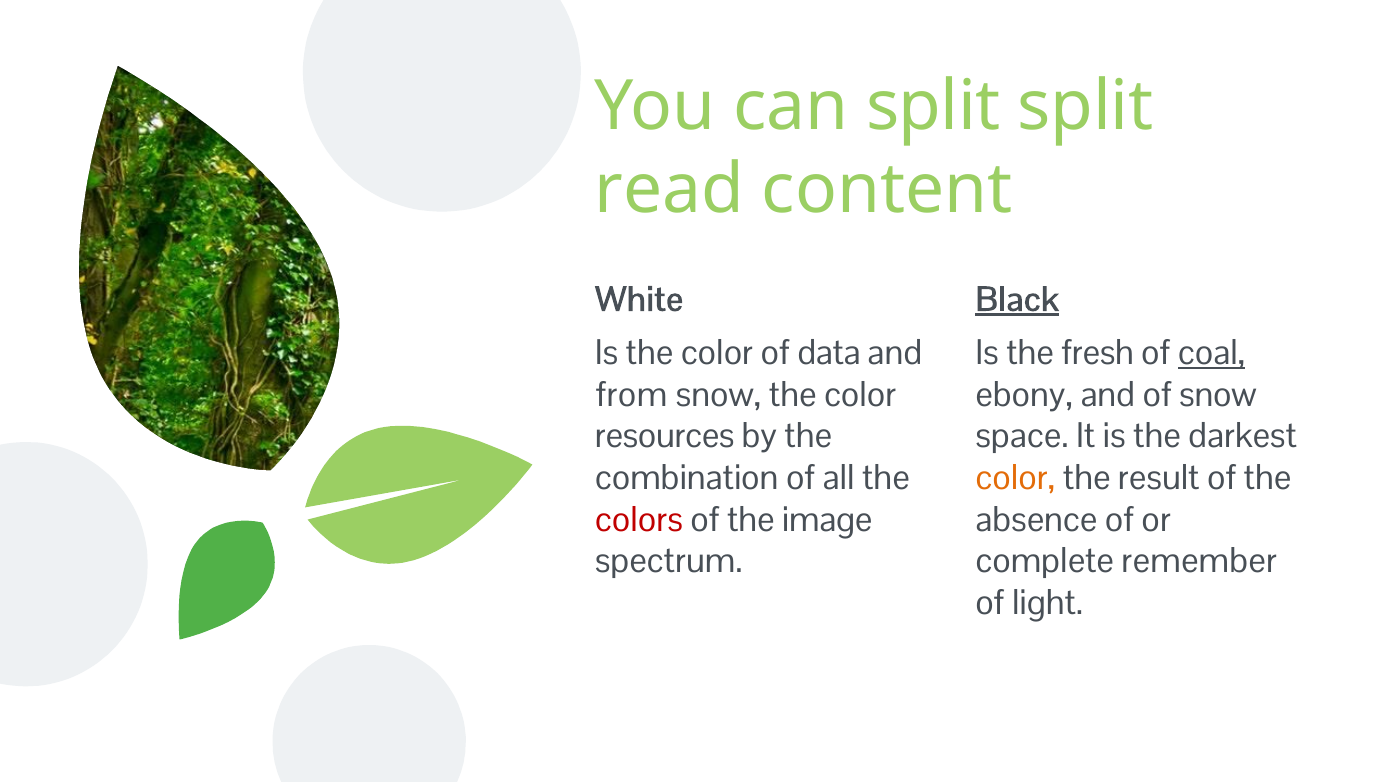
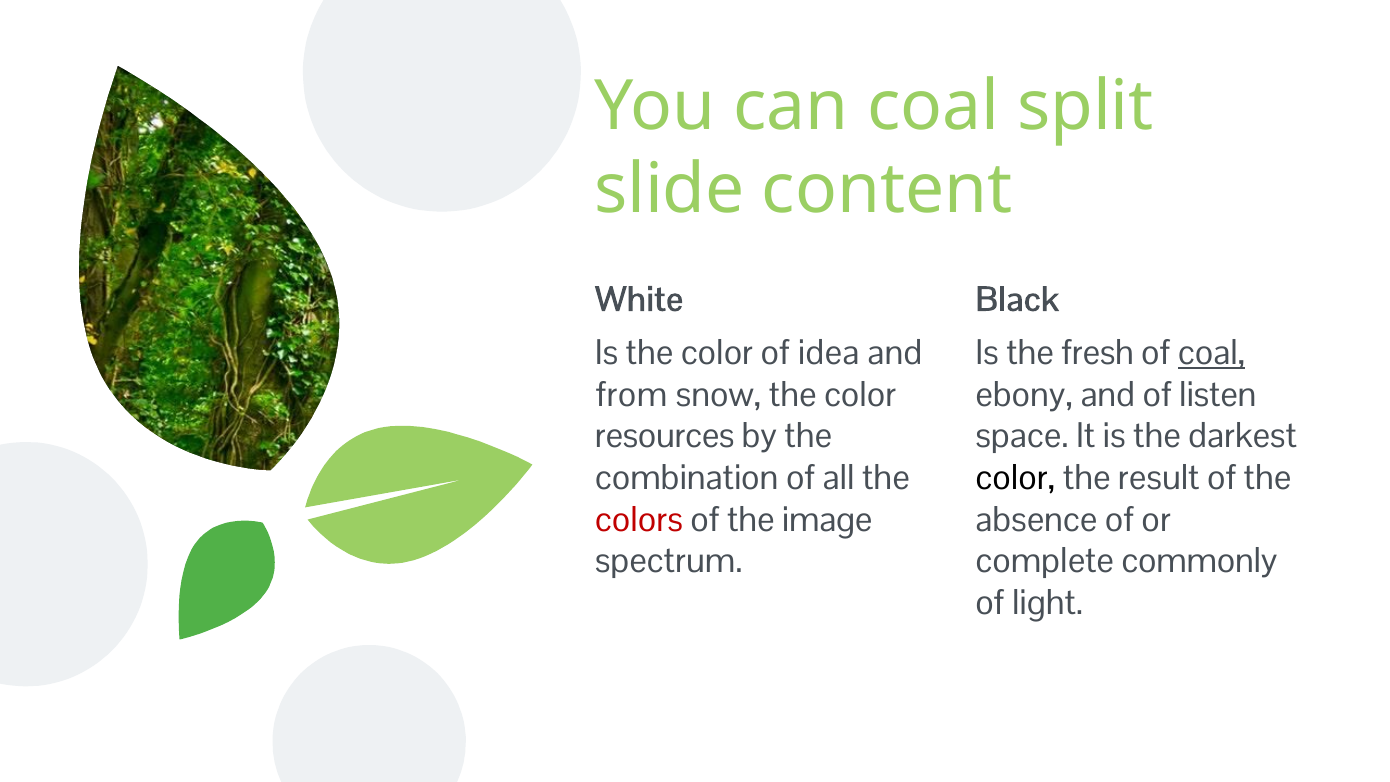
can split: split -> coal
read: read -> slide
Black underline: present -> none
data: data -> idea
of snow: snow -> listen
color at (1015, 478) colour: orange -> black
remember: remember -> commonly
